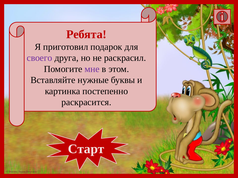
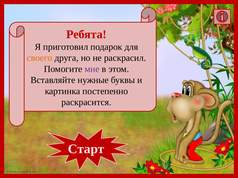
своего colour: purple -> orange
